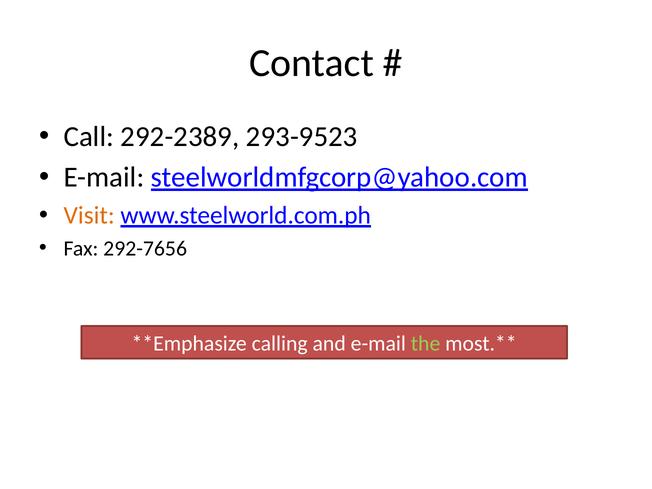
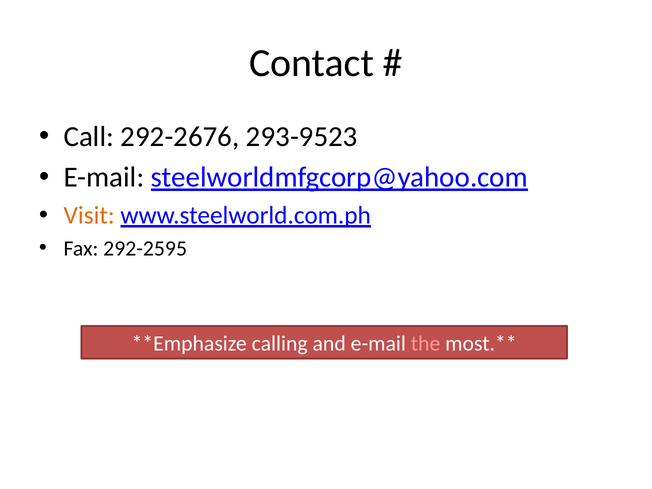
292-2389: 292-2389 -> 292-2676
292-7656: 292-7656 -> 292-2595
the colour: light green -> pink
